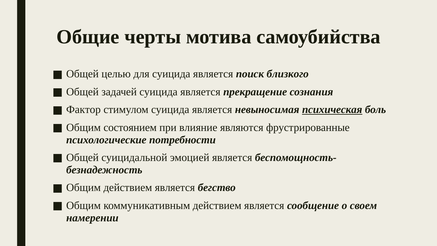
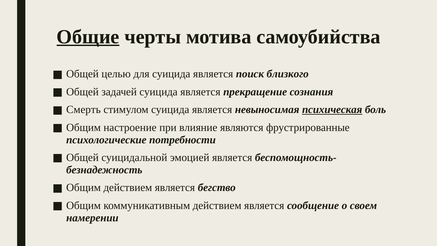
Общие underline: none -> present
Фактор: Фактор -> Смерть
состоянием: состоянием -> настроение
